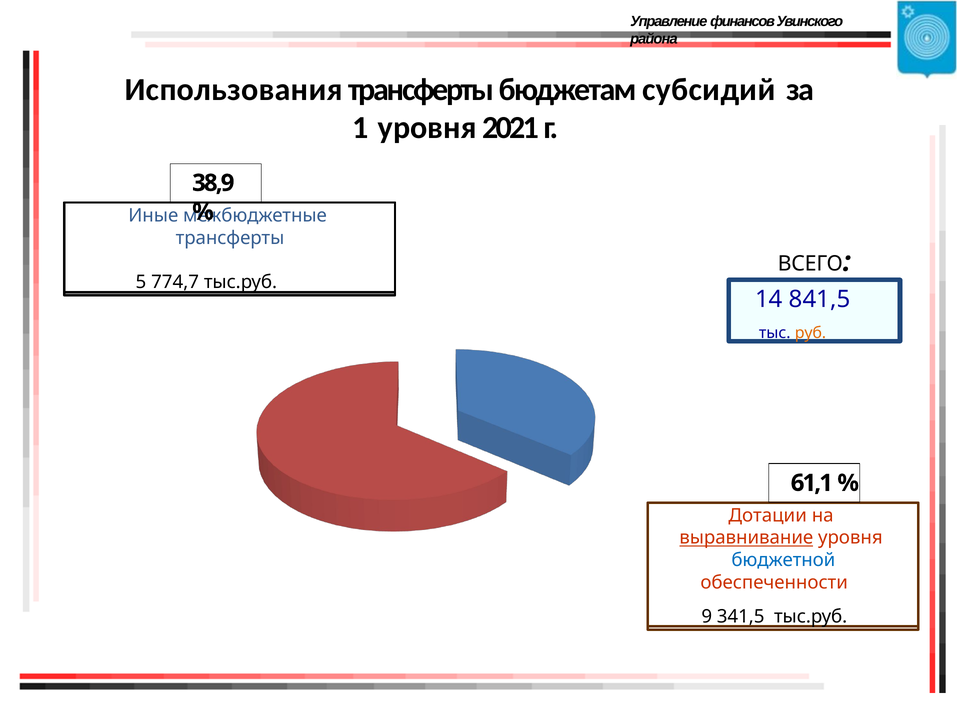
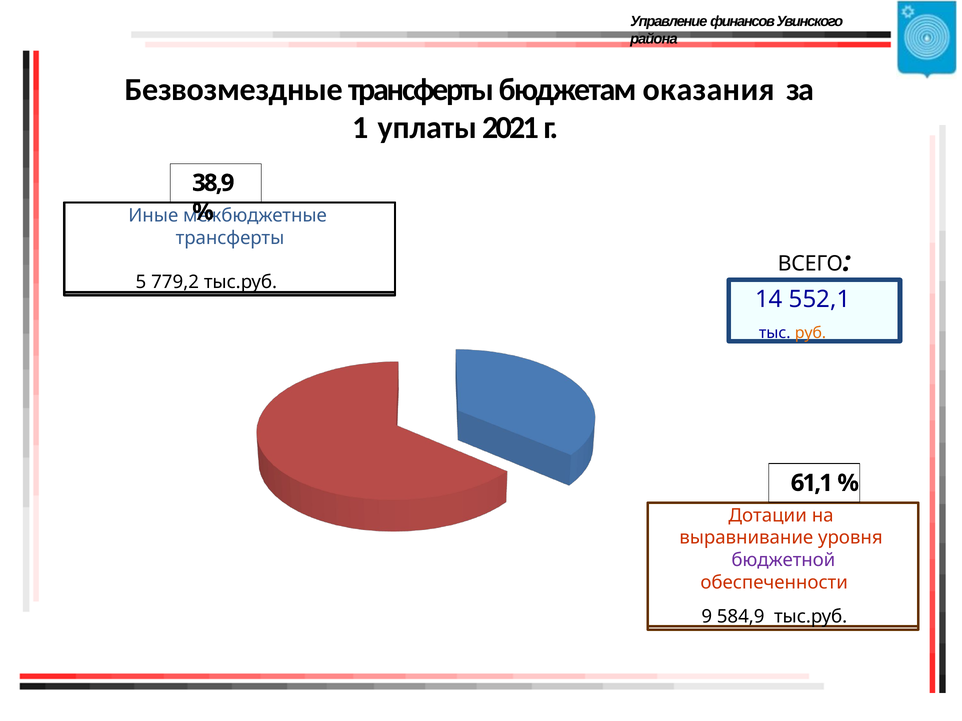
Использования: Использования -> Безвозмездные
субсидий: субсидий -> оказания
1 уровня: уровня -> уплаты
774,7: 774,7 -> 779,2
841,5: 841,5 -> 552,1
выравнивание underline: present -> none
бюджетной colour: blue -> purple
341,5: 341,5 -> 584,9
